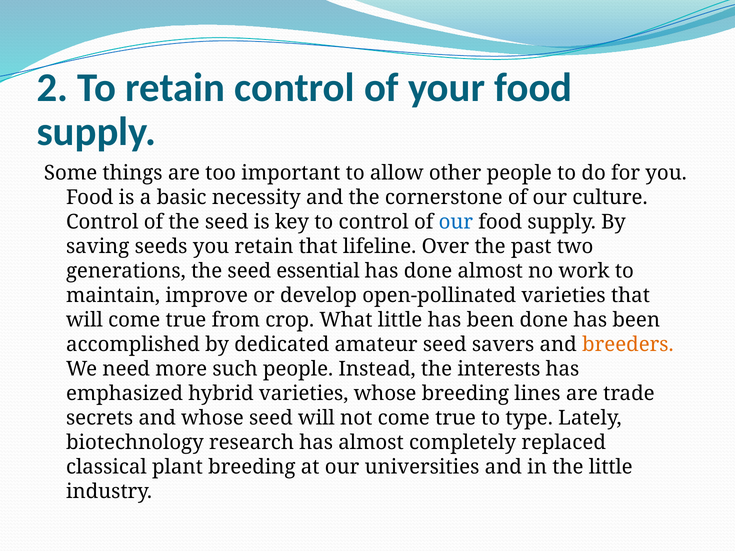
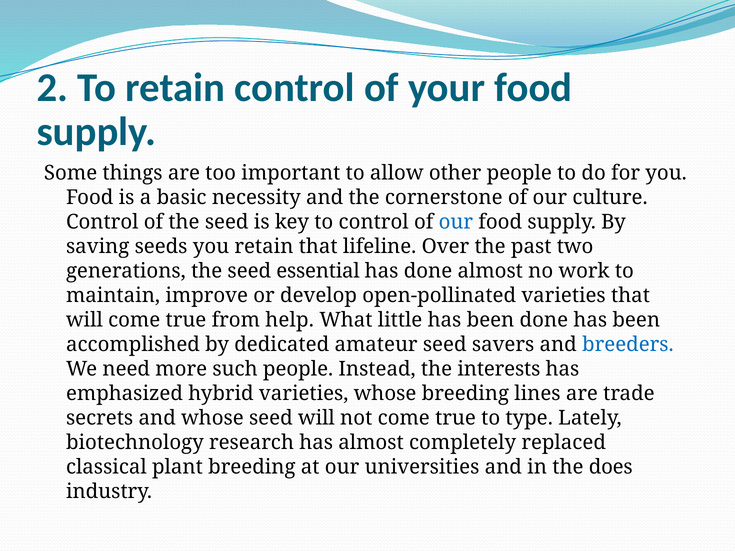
crop: crop -> help
breeders colour: orange -> blue
the little: little -> does
